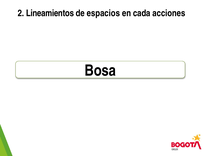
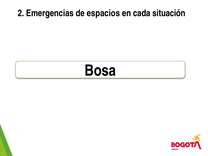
Lineamientos: Lineamientos -> Emergencias
acciones: acciones -> situación
